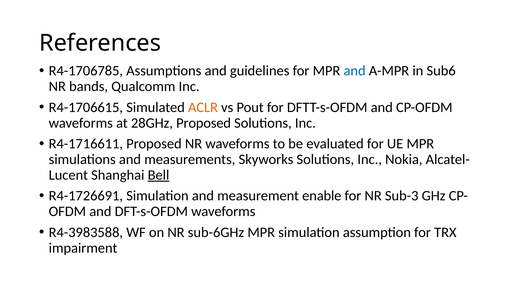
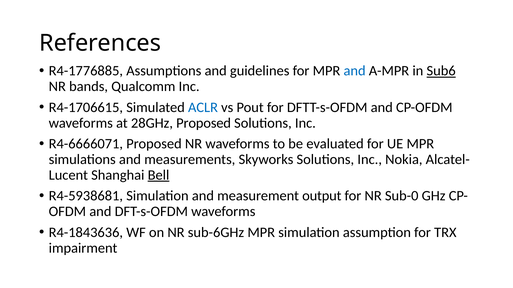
R4-1706785: R4-1706785 -> R4-1776885
Sub6 underline: none -> present
ACLR colour: orange -> blue
R4-1716611: R4-1716611 -> R4-6666071
R4-1726691: R4-1726691 -> R4-5938681
enable: enable -> output
Sub-3: Sub-3 -> Sub-0
R4-3983588: R4-3983588 -> R4-1843636
